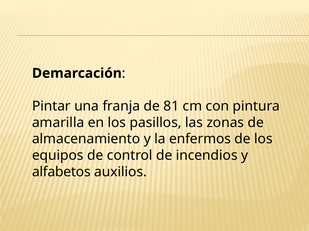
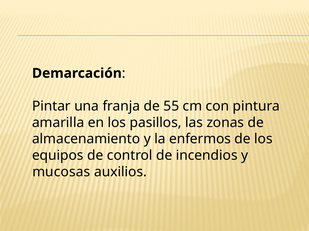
81: 81 -> 55
alfabetos: alfabetos -> mucosas
